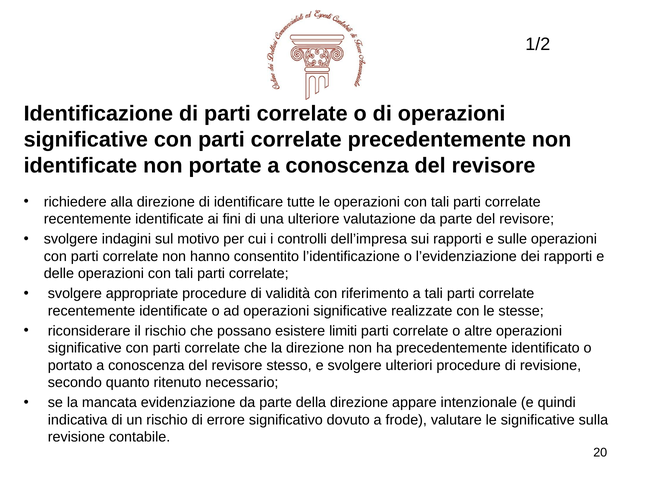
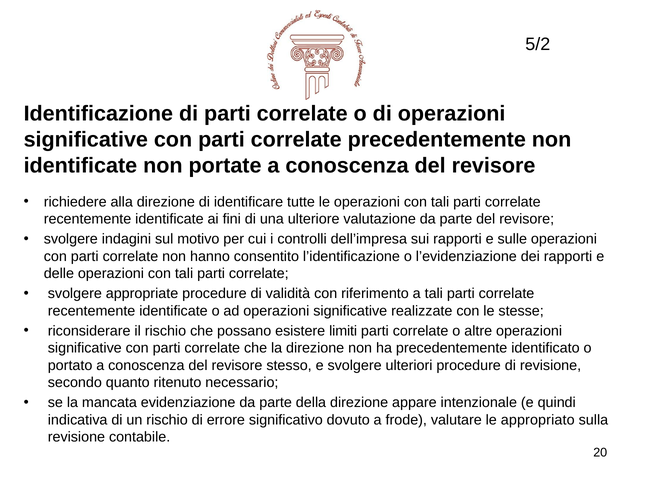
1/2: 1/2 -> 5/2
le significative: significative -> appropriato
